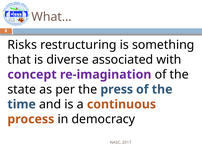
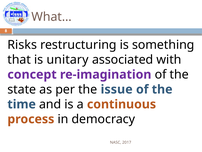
diverse: diverse -> unitary
press: press -> issue
